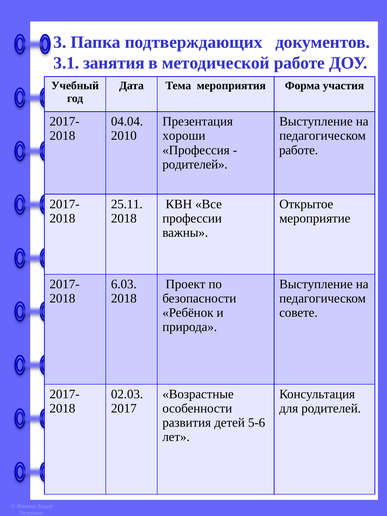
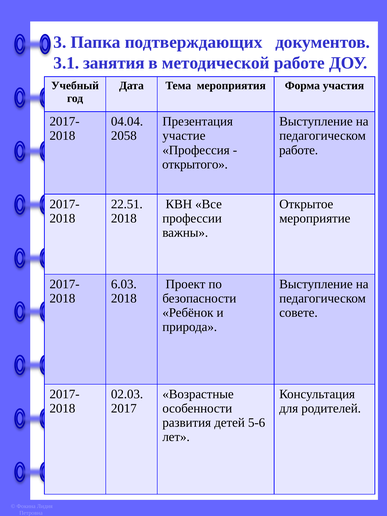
2010: 2010 -> 2058
хороши: хороши -> участие
родителей at (195, 164): родителей -> открытого
25.11: 25.11 -> 22.51
